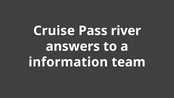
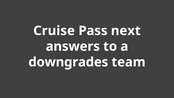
river: river -> next
information: information -> downgrades
